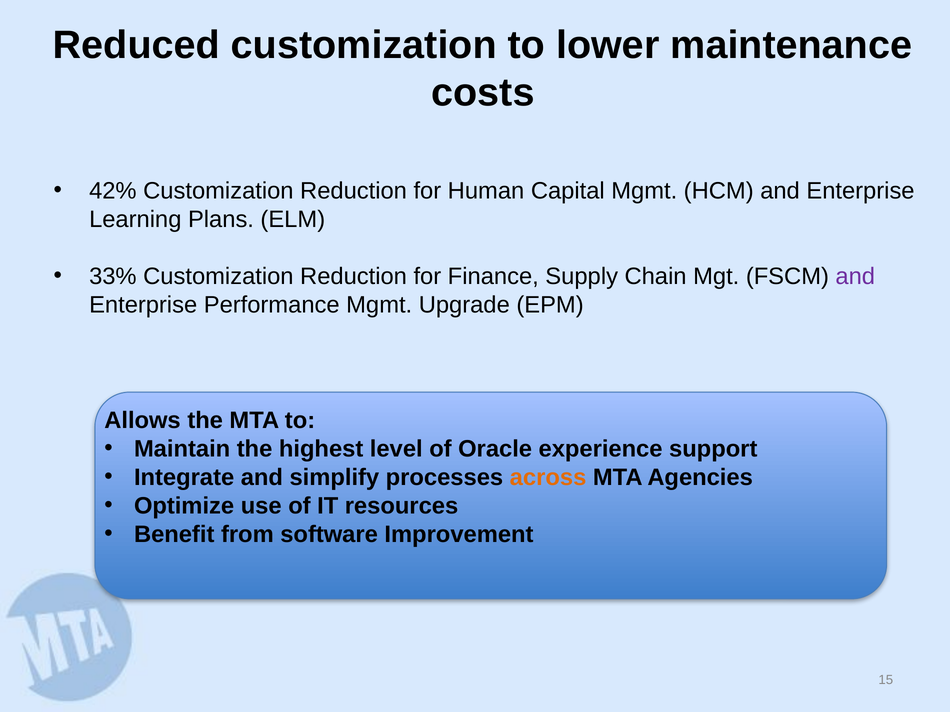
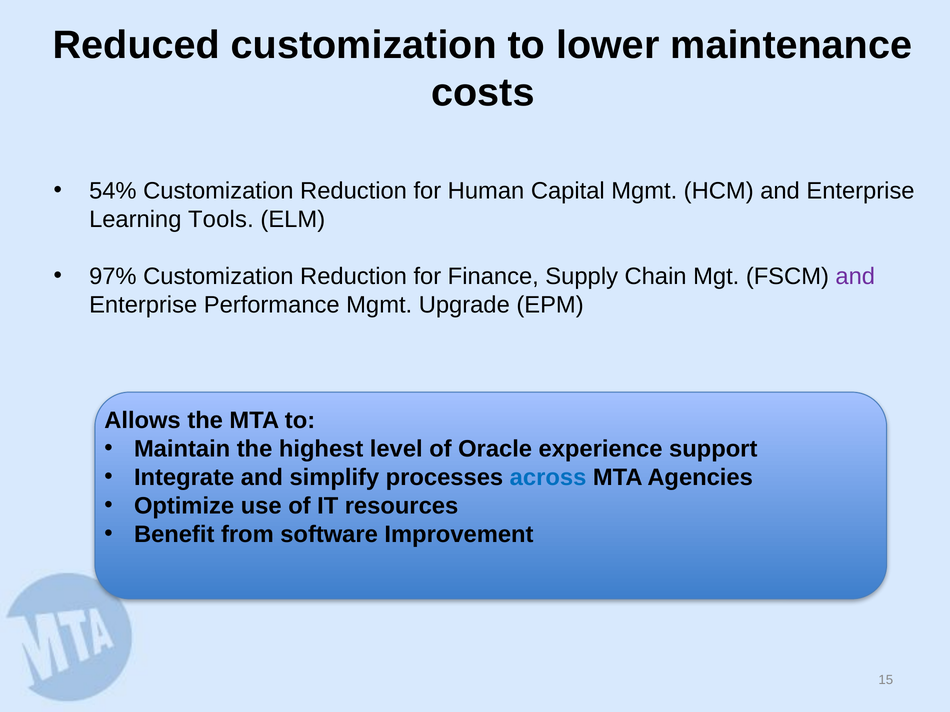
42%: 42% -> 54%
Plans: Plans -> Tools
33%: 33% -> 97%
across colour: orange -> blue
